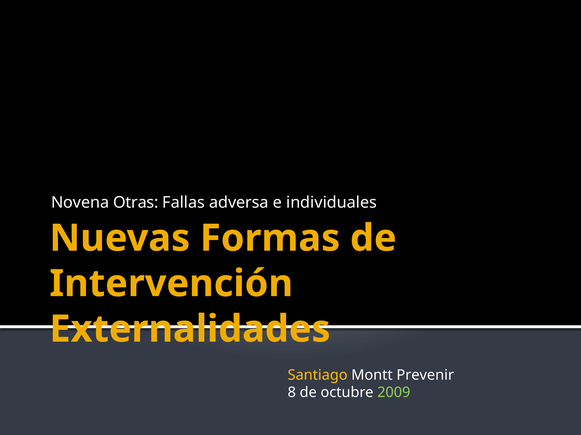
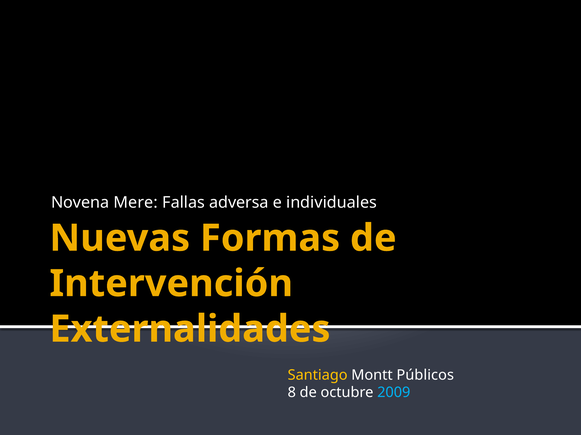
Otras: Otras -> Mere
Prevenir: Prevenir -> Públicos
2009 colour: light green -> light blue
